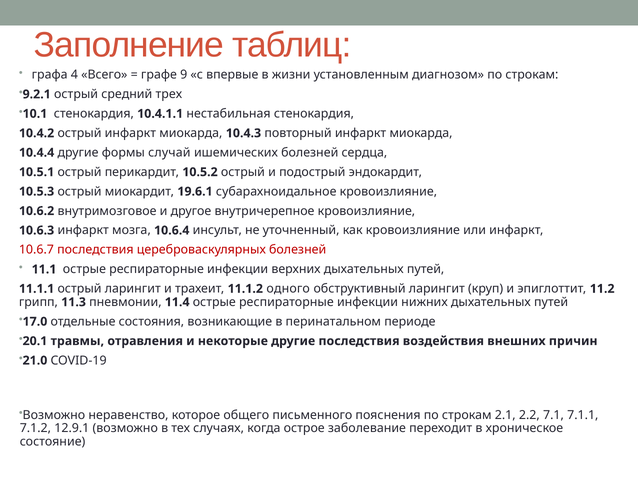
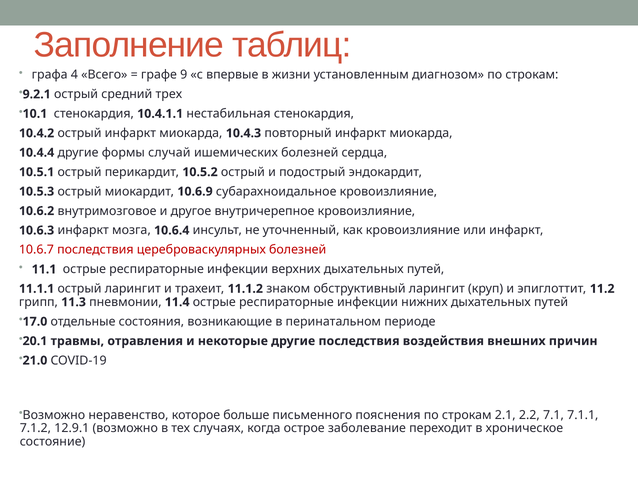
19.6.1: 19.6.1 -> 10.6.9
одного: одного -> знаком
общего: общего -> больше
